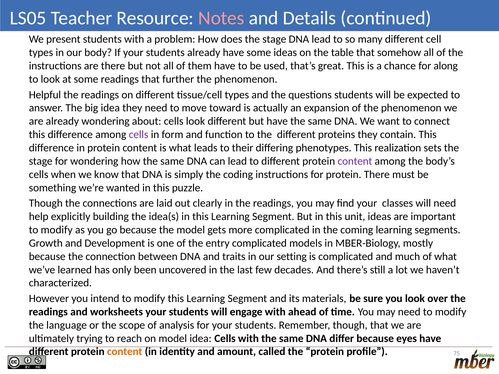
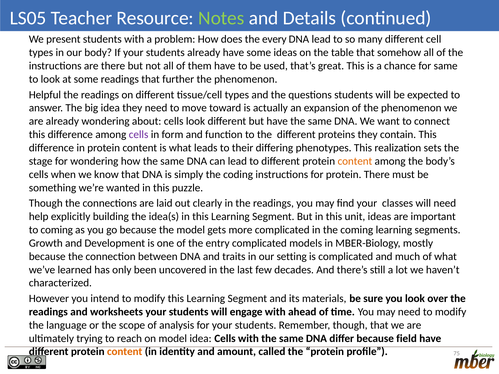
Notes colour: pink -> light green
does the stage: stage -> every
for along: along -> same
content at (355, 161) colour: purple -> orange
modify at (57, 230): modify -> coming
eyes: eyes -> field
